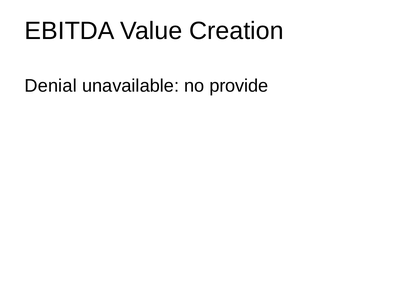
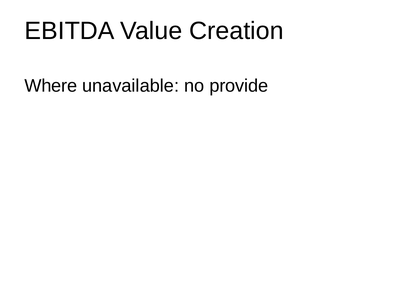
Denial: Denial -> Where
